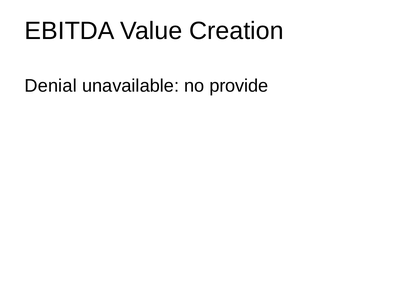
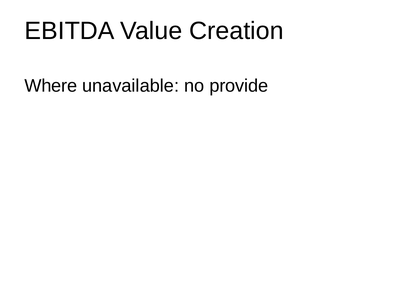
Denial: Denial -> Where
